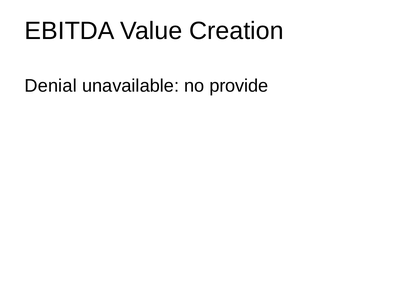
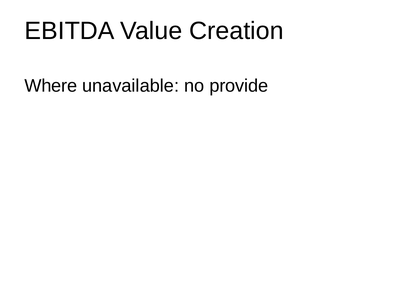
Denial: Denial -> Where
